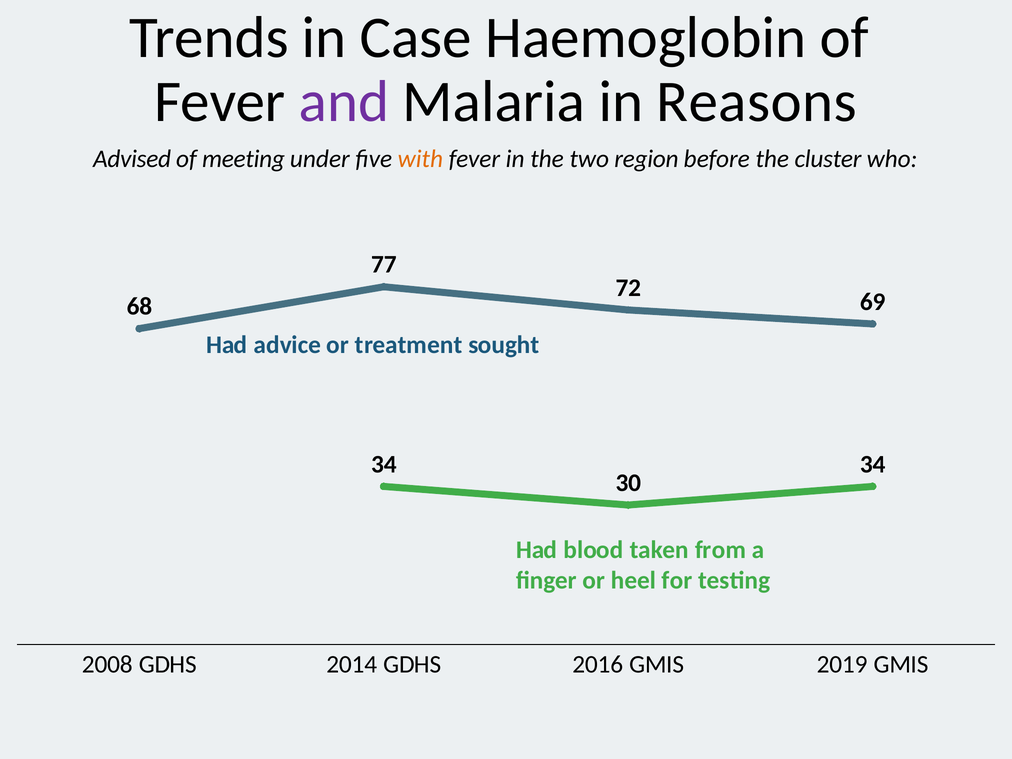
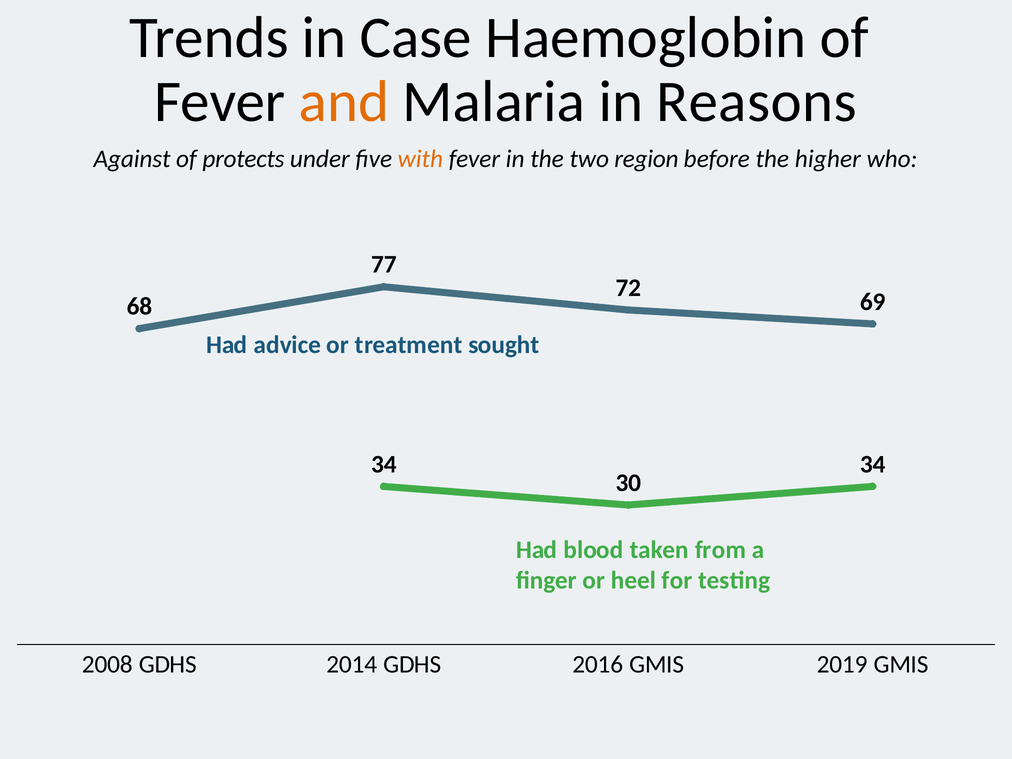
and colour: purple -> orange
Advised: Advised -> Against
meeting: meeting -> protects
cluster: cluster -> higher
